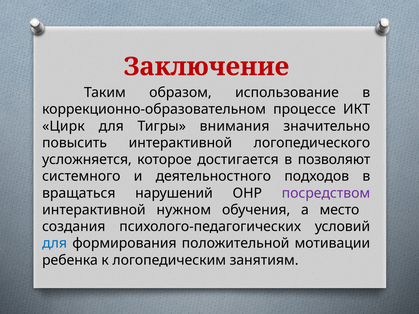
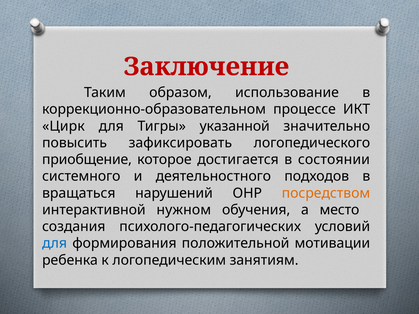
внимания: внимания -> указанной
повысить интерактивной: интерактивной -> зафиксировать
усложняется: усложняется -> приобщение
позволяют: позволяют -> состоянии
посредством colour: purple -> orange
